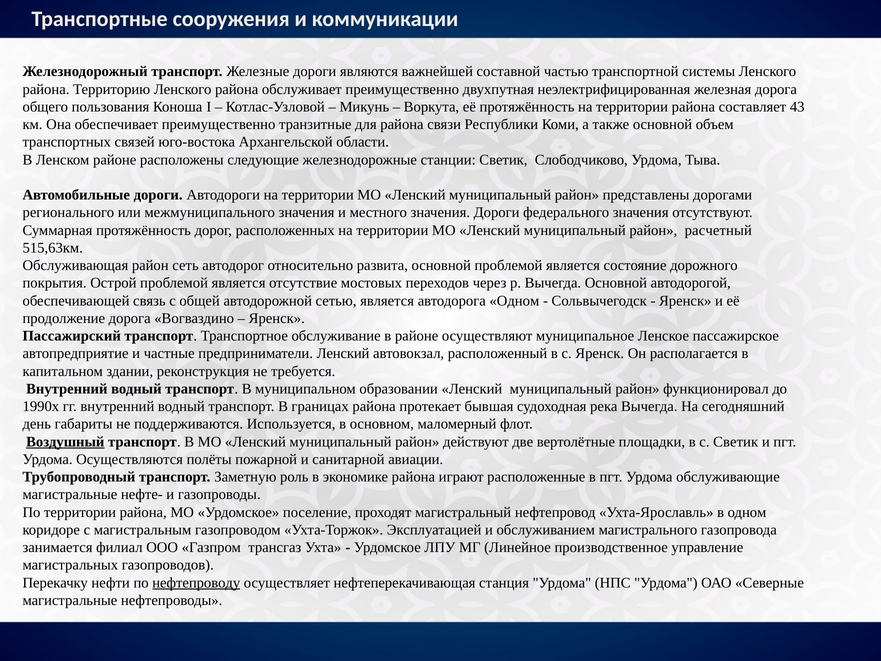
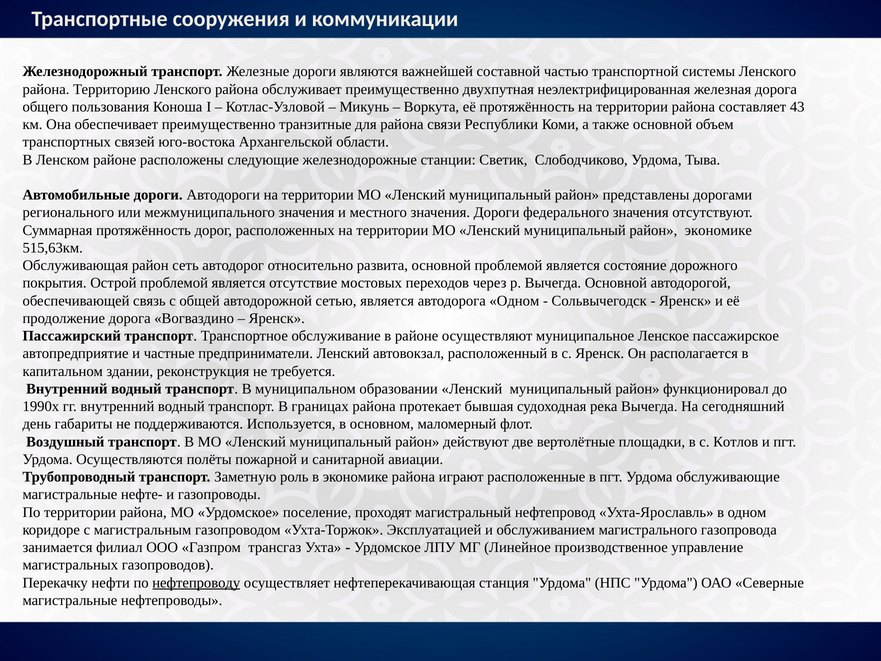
район расчетный: расчетный -> экономике
Воздушный underline: present -> none
с Светик: Светик -> Котлов
